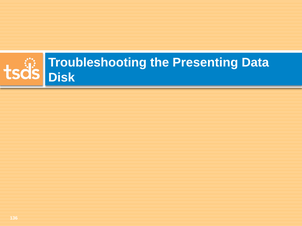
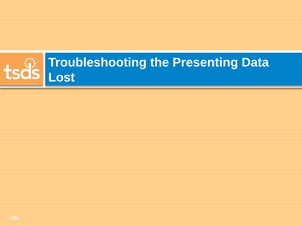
Disk: Disk -> Lost
